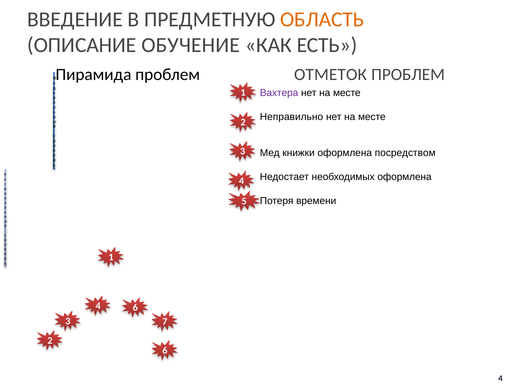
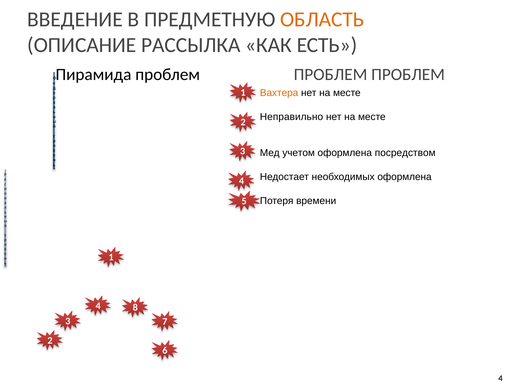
ОБУЧЕНИЕ: ОБУЧЕНИЕ -> РАССЫЛКА
ОТМЕТОК at (330, 75): ОТМЕТОК -> ПРОБЛЕМ
Вахтера colour: purple -> orange
книжки: книжки -> учетом
4 6: 6 -> 8
